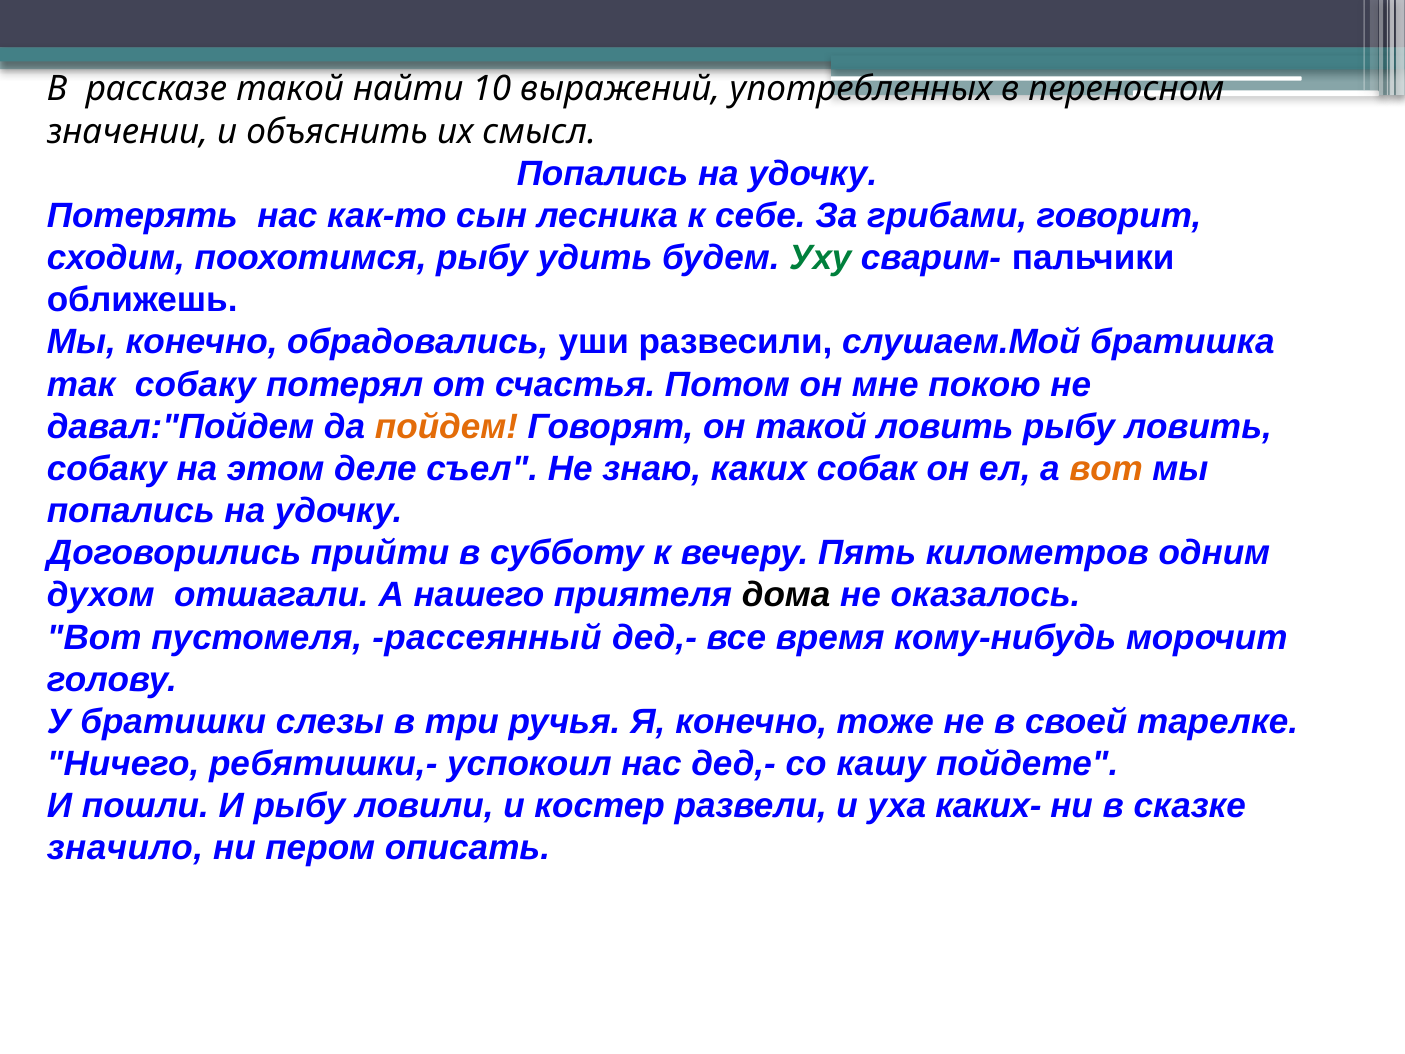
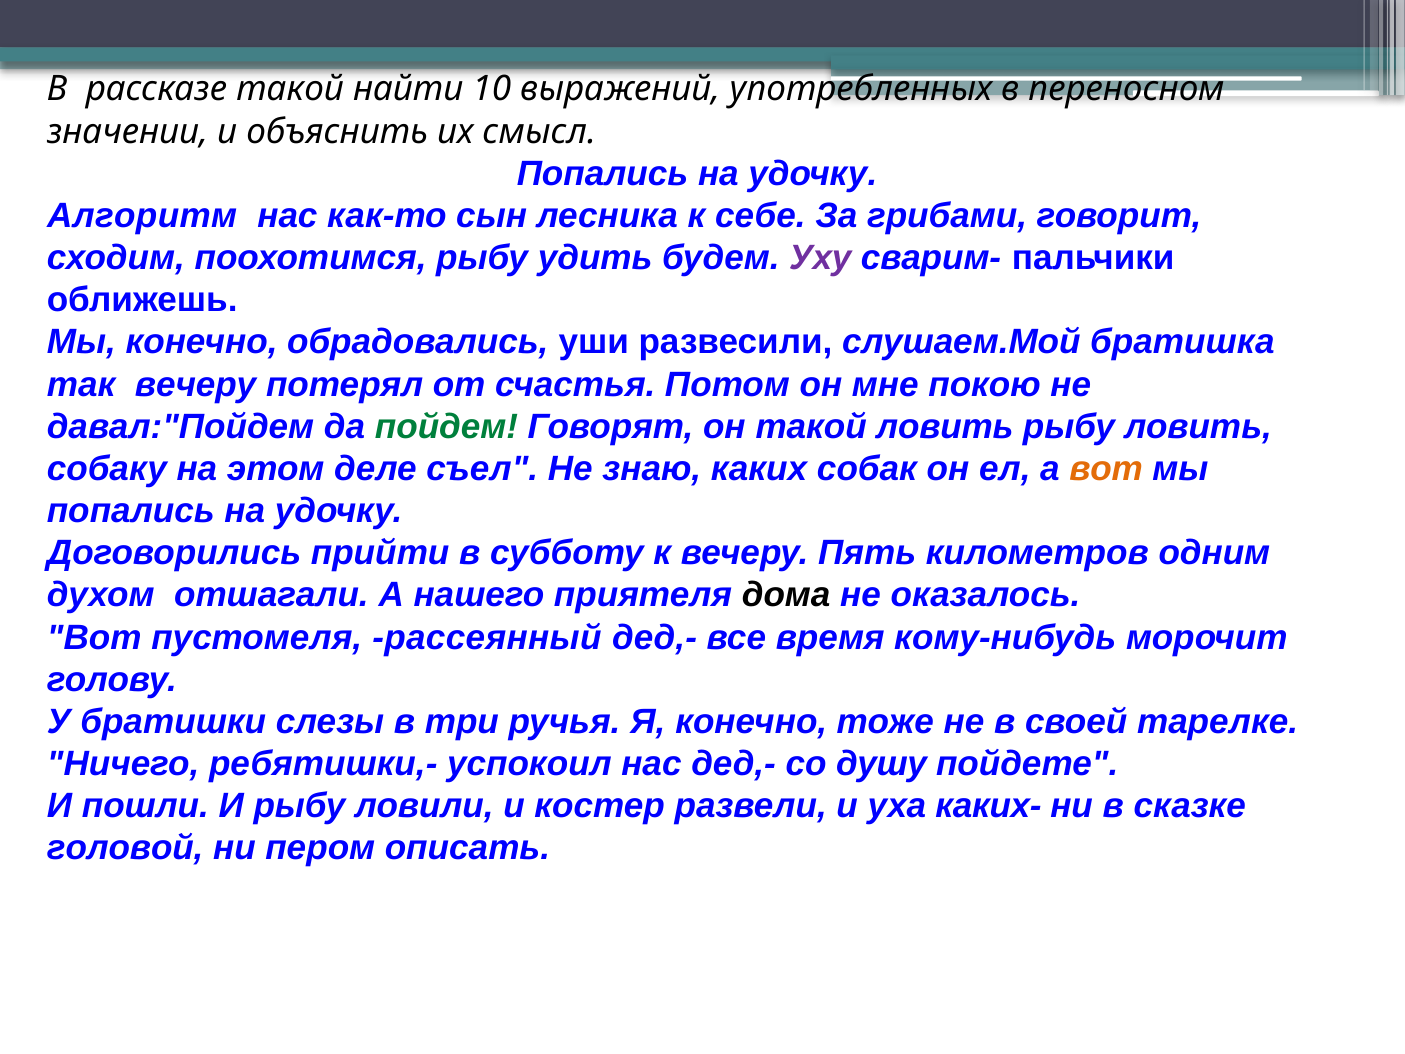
Потерять: Потерять -> Алгоритм
Уху colour: green -> purple
так собаку: собаку -> вечеру
пойдем colour: orange -> green
кашу: кашу -> душу
значило: значило -> головой
